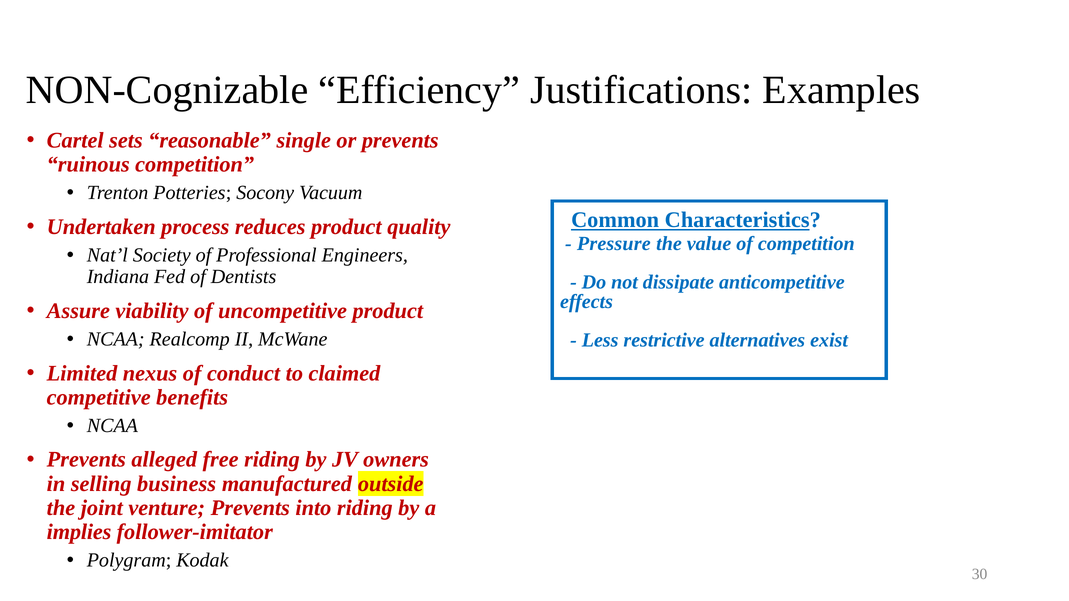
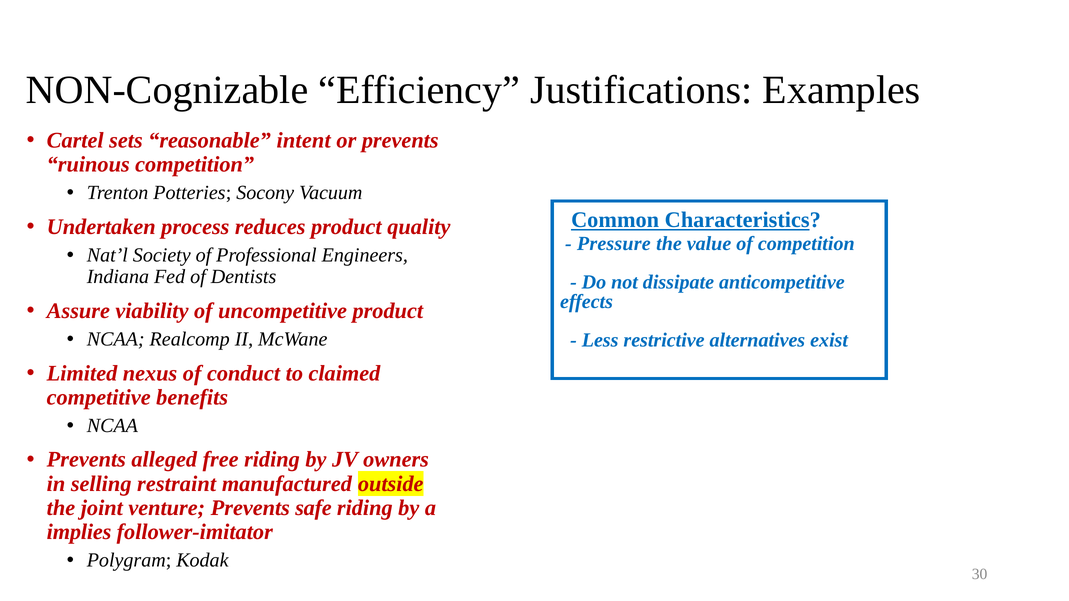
single: single -> intent
business: business -> restraint
into: into -> safe
